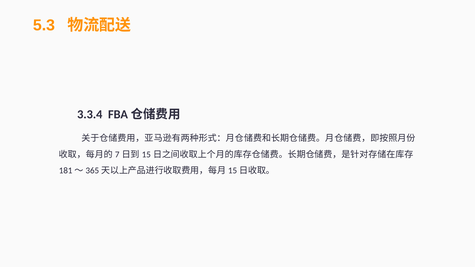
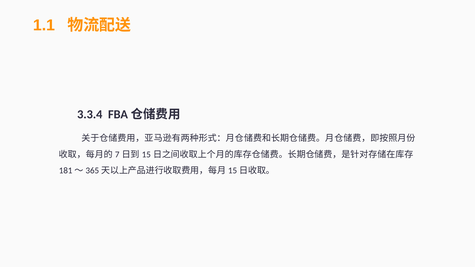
5.3: 5.3 -> 1.1
